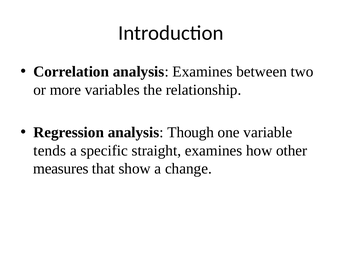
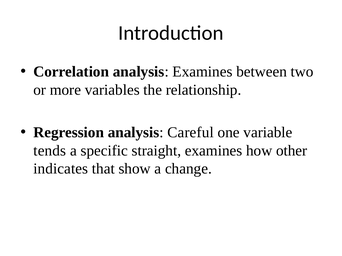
Though: Though -> Careful
measures: measures -> indicates
